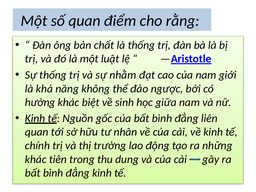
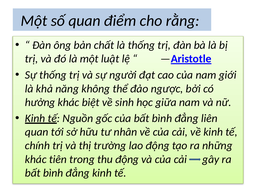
nhằm: nhằm -> người
thu dung: dung -> động
